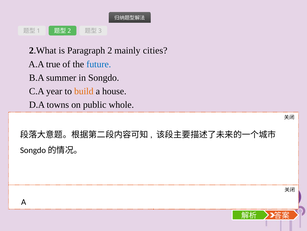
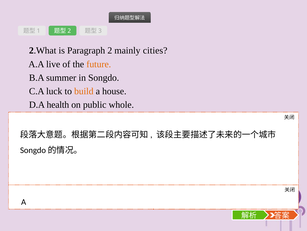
true: true -> live
future colour: blue -> orange
year: year -> luck
towns: towns -> health
